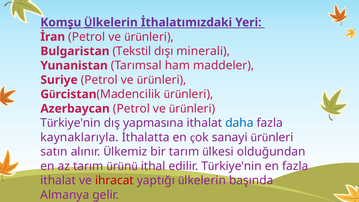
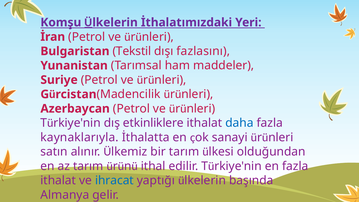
minerali: minerali -> fazlasını
yapmasına: yapmasına -> etkinliklere
ihracat colour: red -> blue
